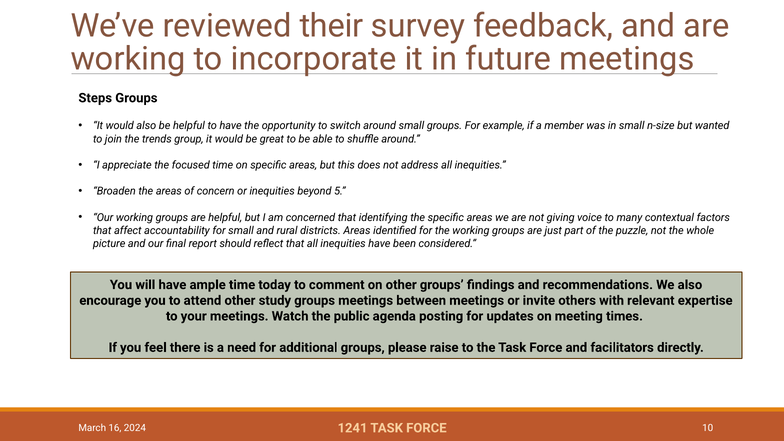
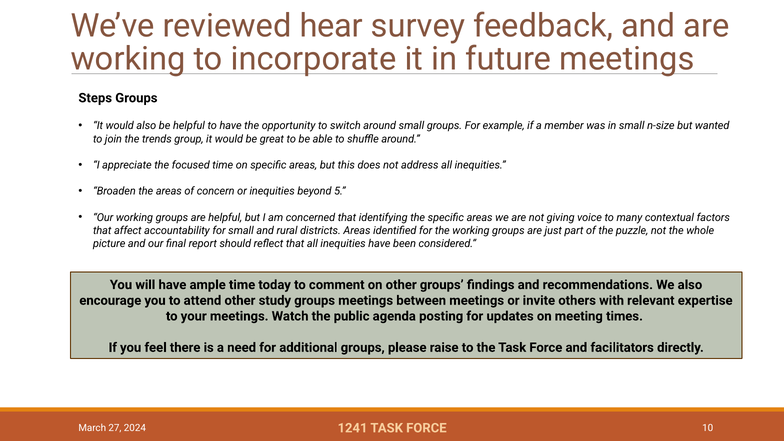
their: their -> hear
16: 16 -> 27
